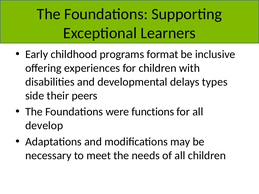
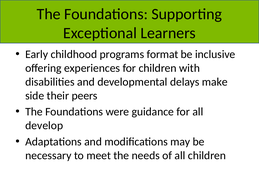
types: types -> make
functions: functions -> guidance
